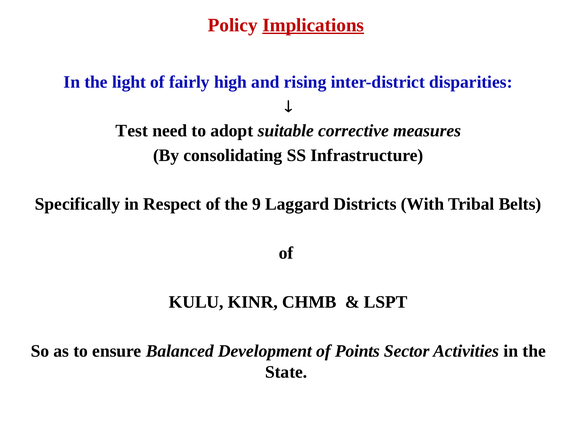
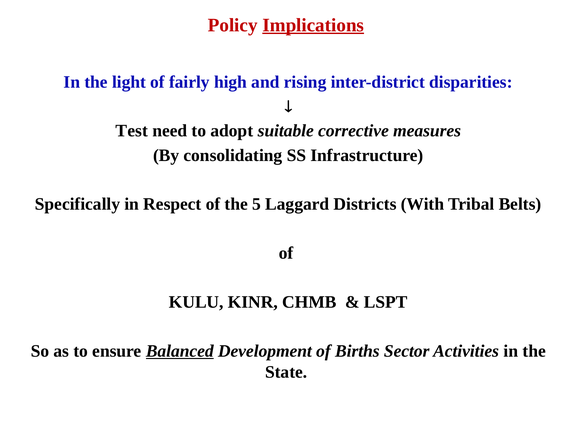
9: 9 -> 5
Balanced underline: none -> present
Points: Points -> Births
